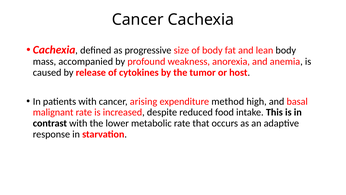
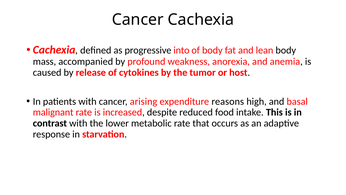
size: size -> into
method: method -> reasons
